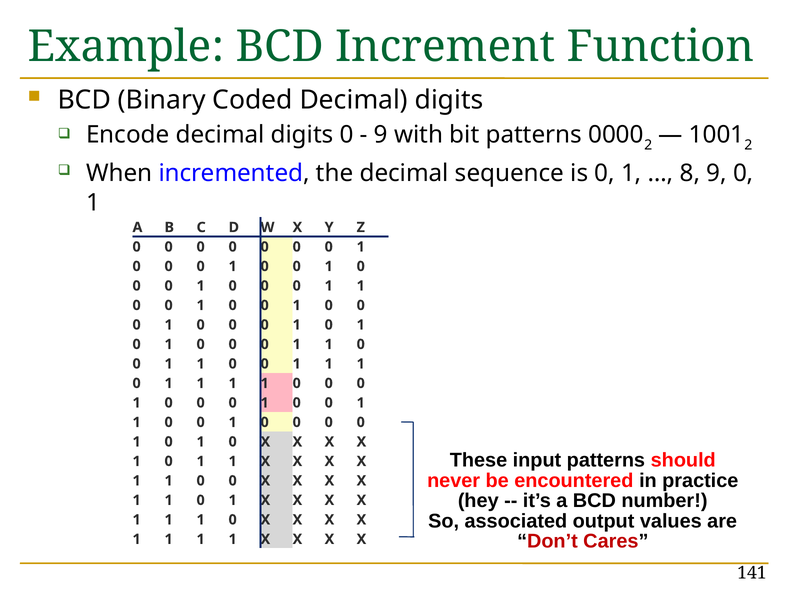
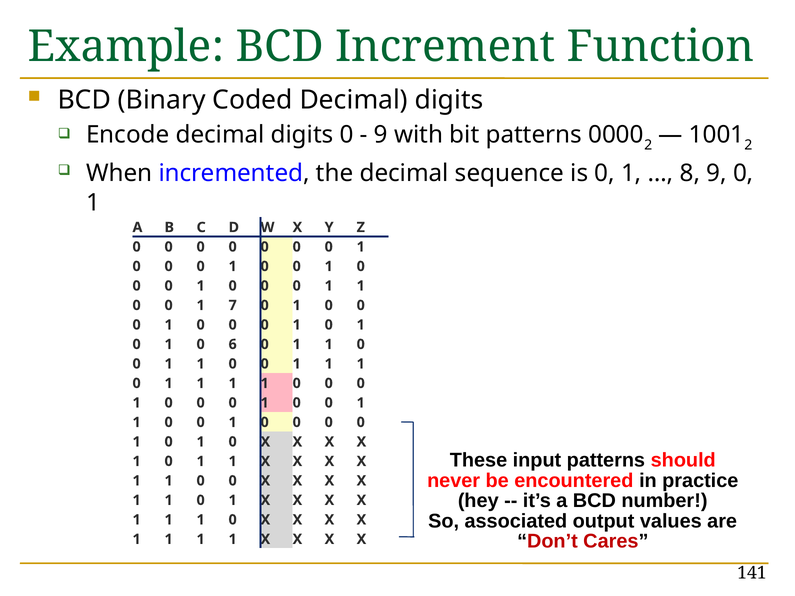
0 at (233, 305): 0 -> 7
0 at (233, 344): 0 -> 6
